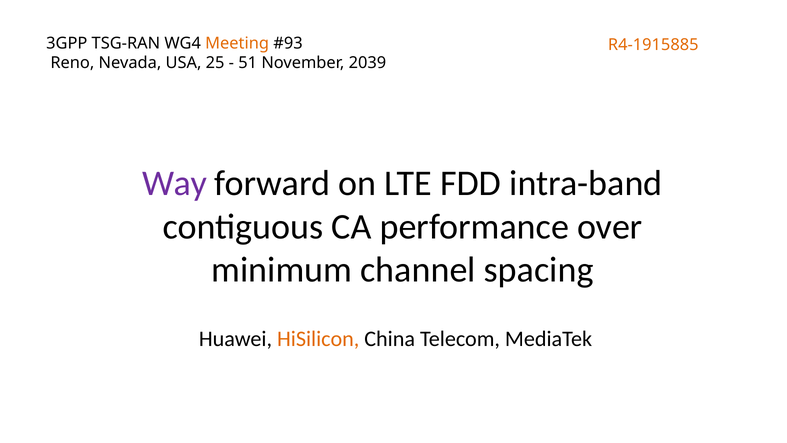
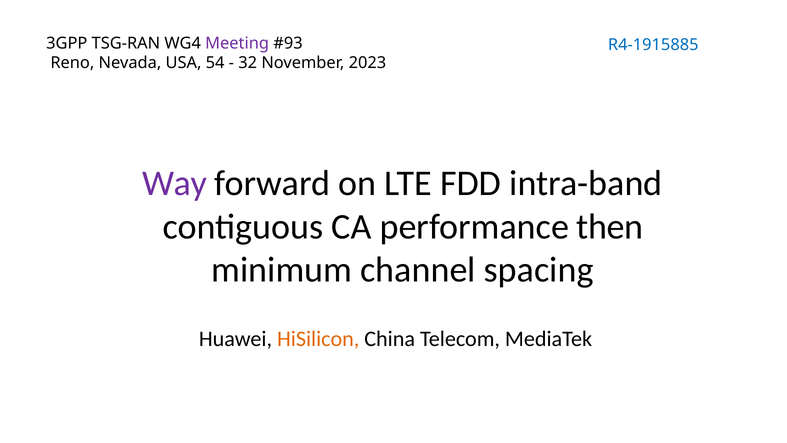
Meeting colour: orange -> purple
R4-1915885 colour: orange -> blue
25: 25 -> 54
51: 51 -> 32
2039: 2039 -> 2023
over: over -> then
